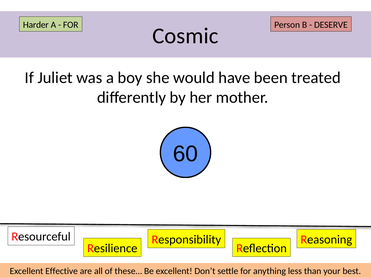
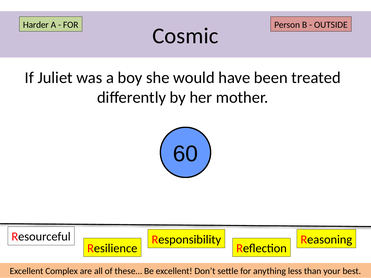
DESERVE: DESERVE -> OUTSIDE
Effective: Effective -> Complex
